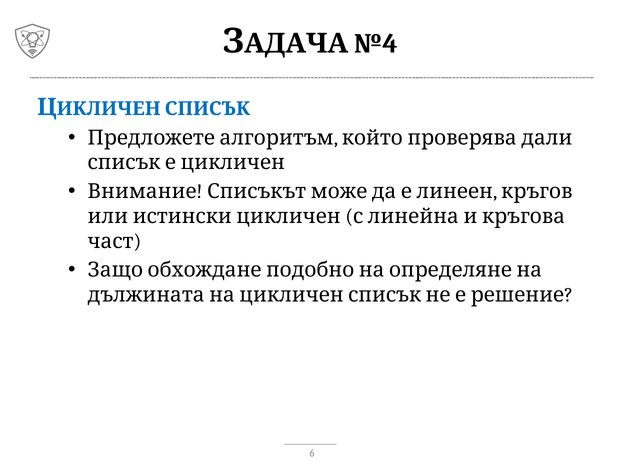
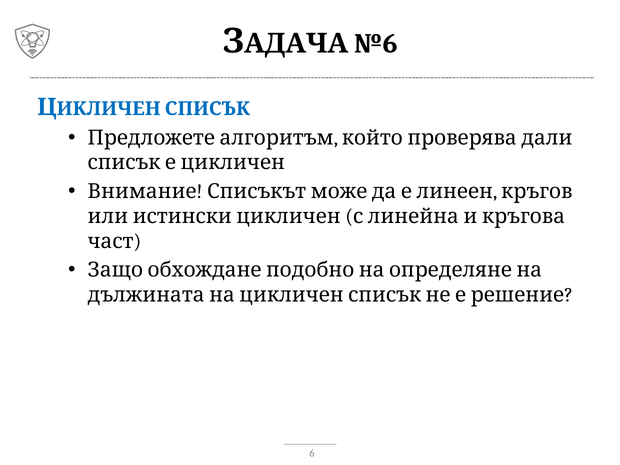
№4: №4 -> №6
